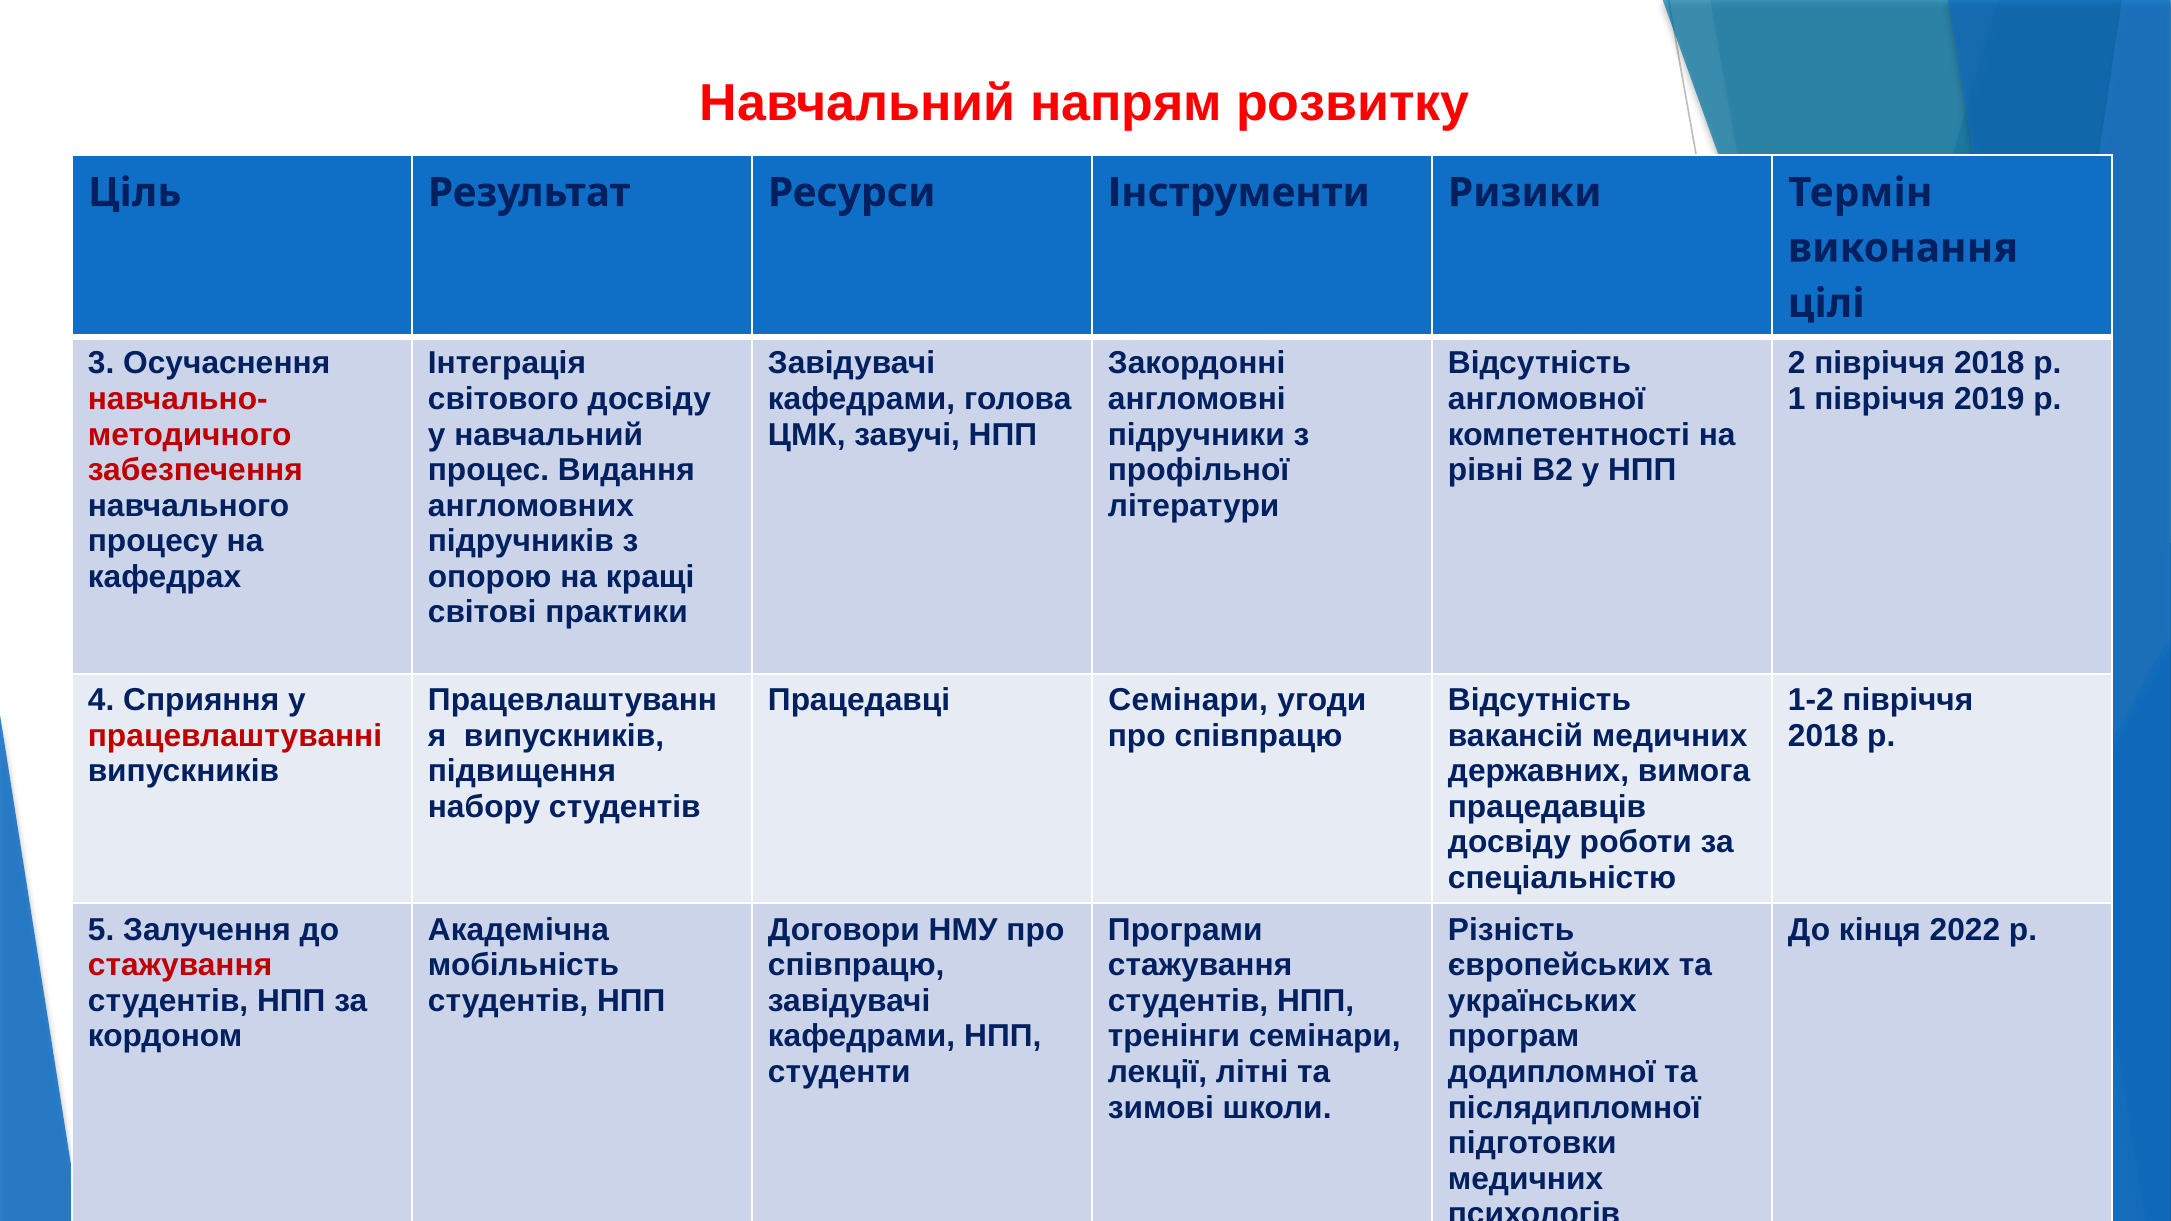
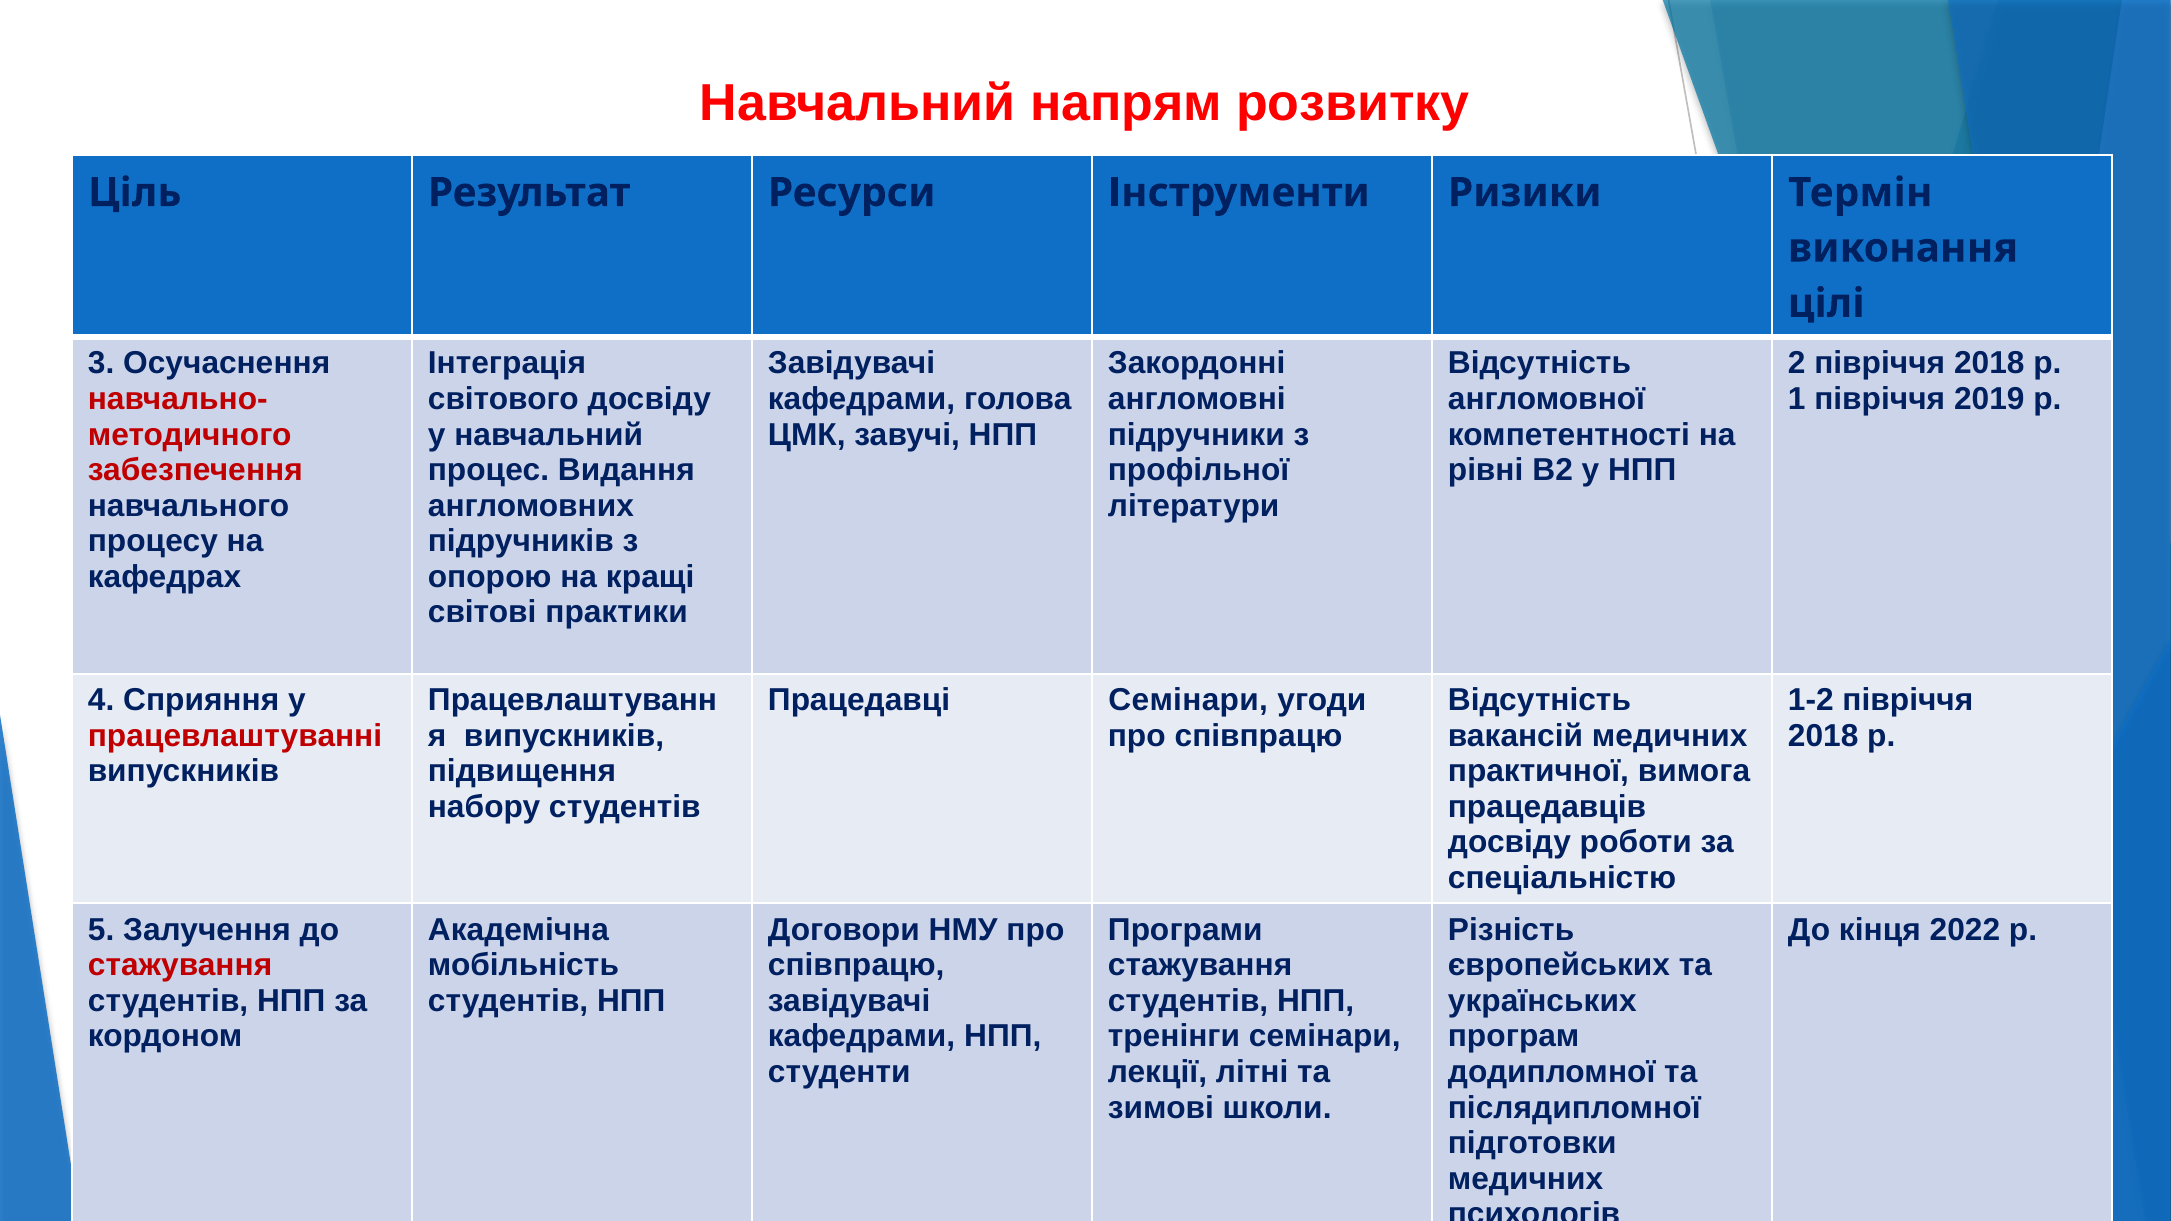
державних: державних -> практичної
